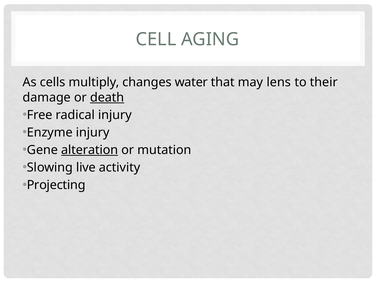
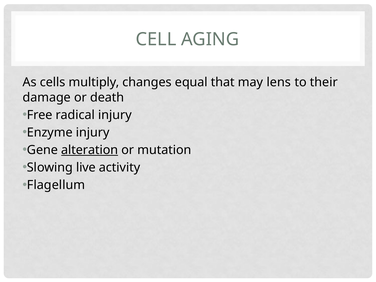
water: water -> equal
death underline: present -> none
Projecting: Projecting -> Flagellum
